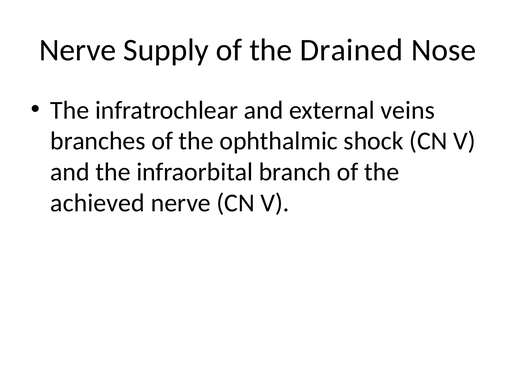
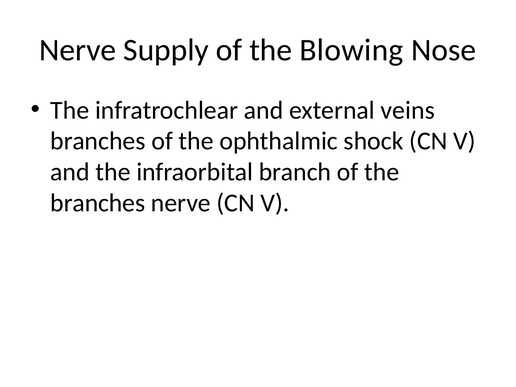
Drained: Drained -> Blowing
achieved at (98, 203): achieved -> branches
